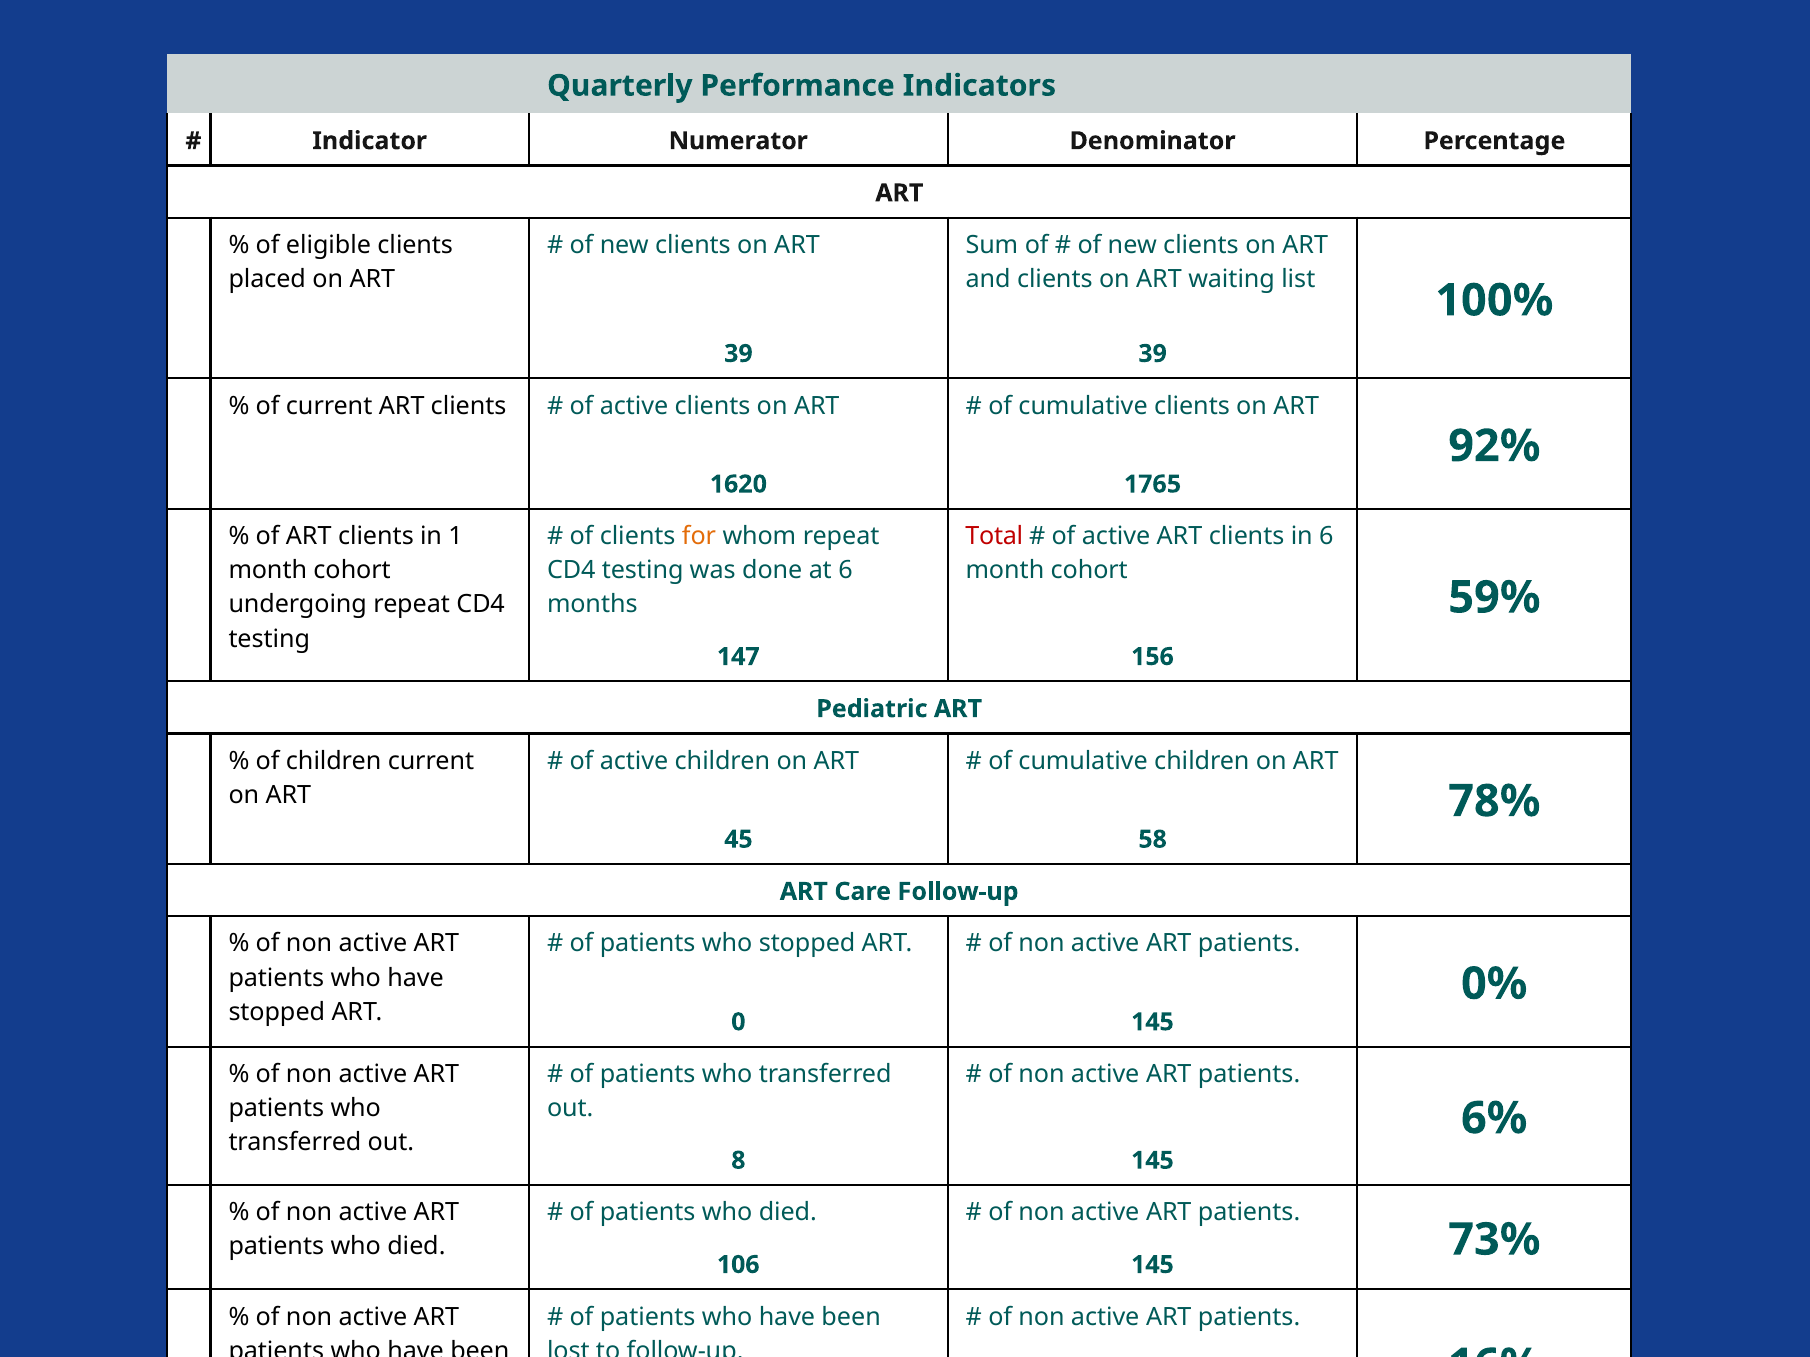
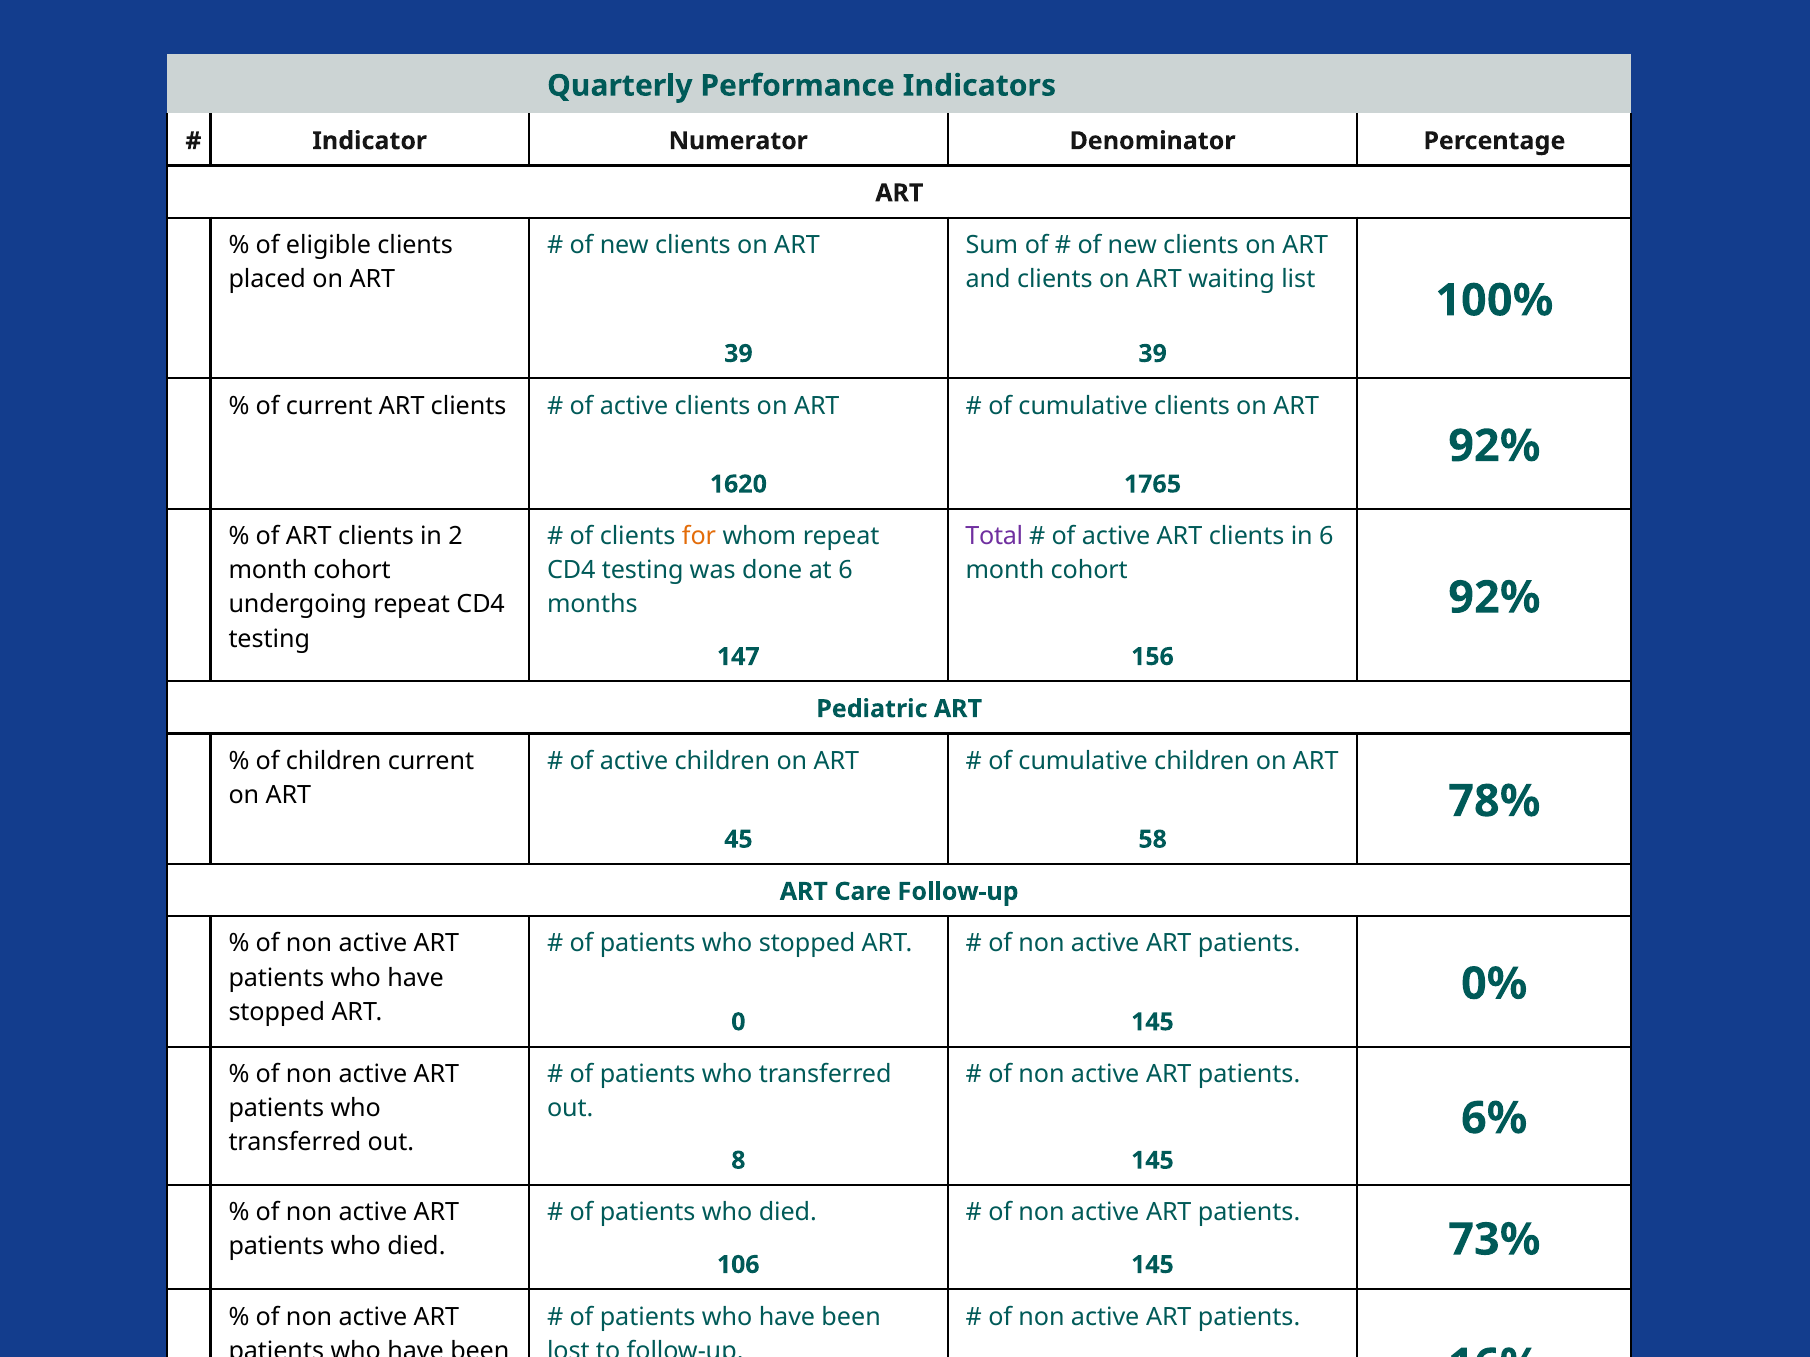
in 1: 1 -> 2
Total colour: red -> purple
59% at (1494, 598): 59% -> 92%
